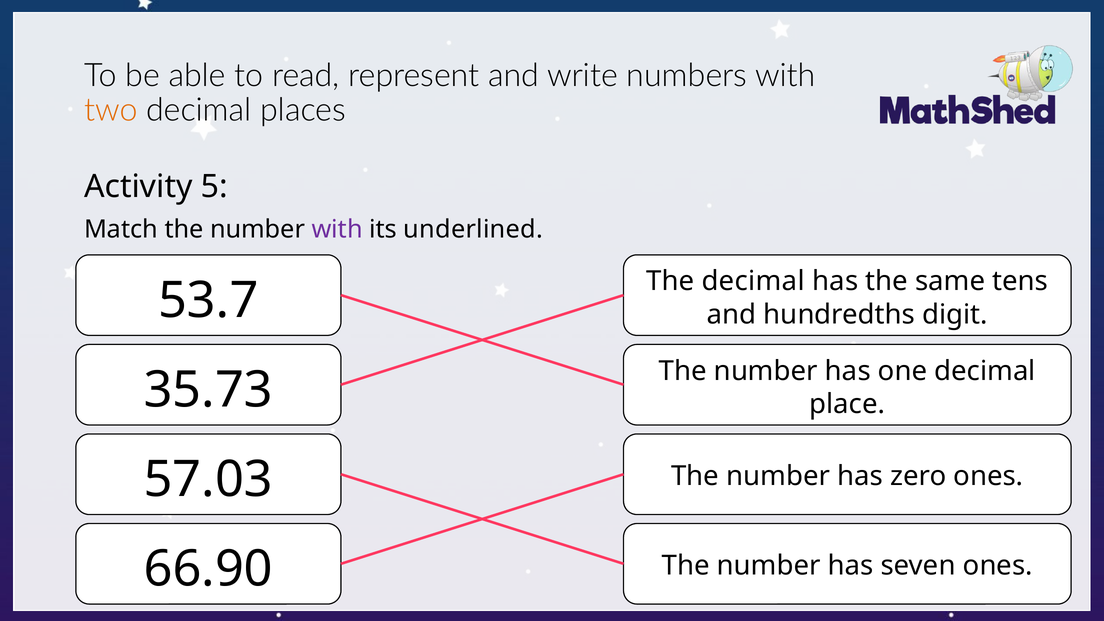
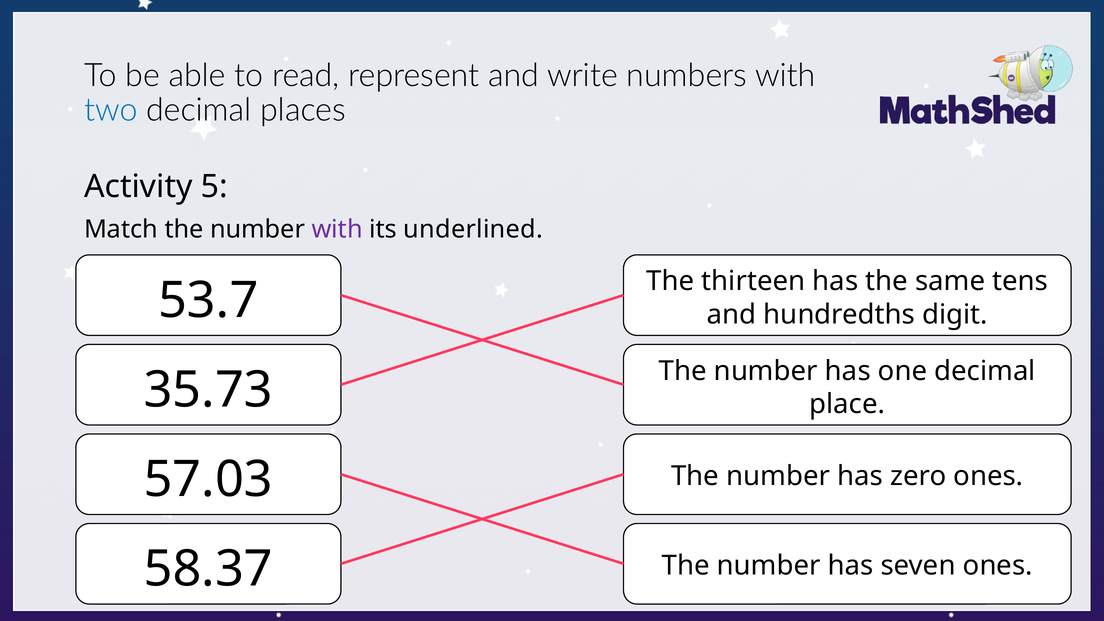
two colour: orange -> blue
The decimal: decimal -> thirteen
66.90: 66.90 -> 58.37
